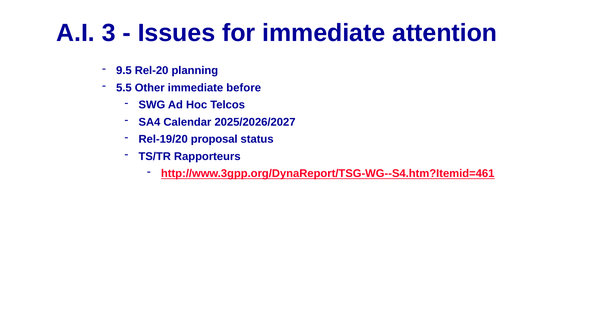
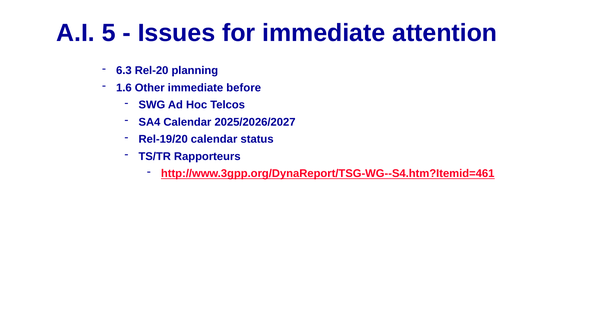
3: 3 -> 5
9.5: 9.5 -> 6.3
5.5: 5.5 -> 1.6
Rel-19/20 proposal: proposal -> calendar
